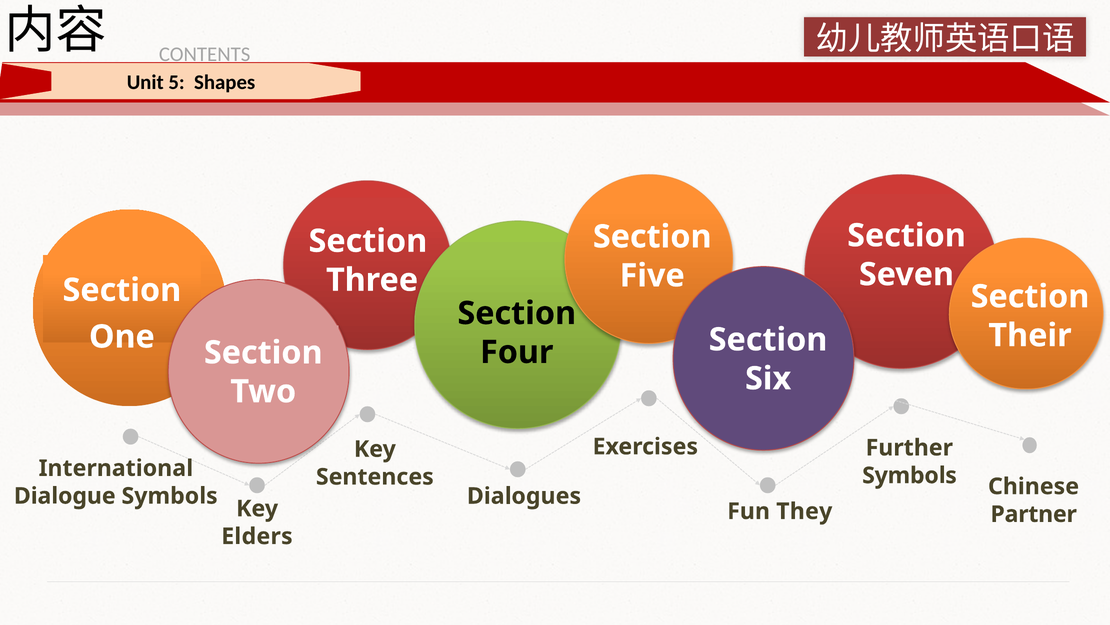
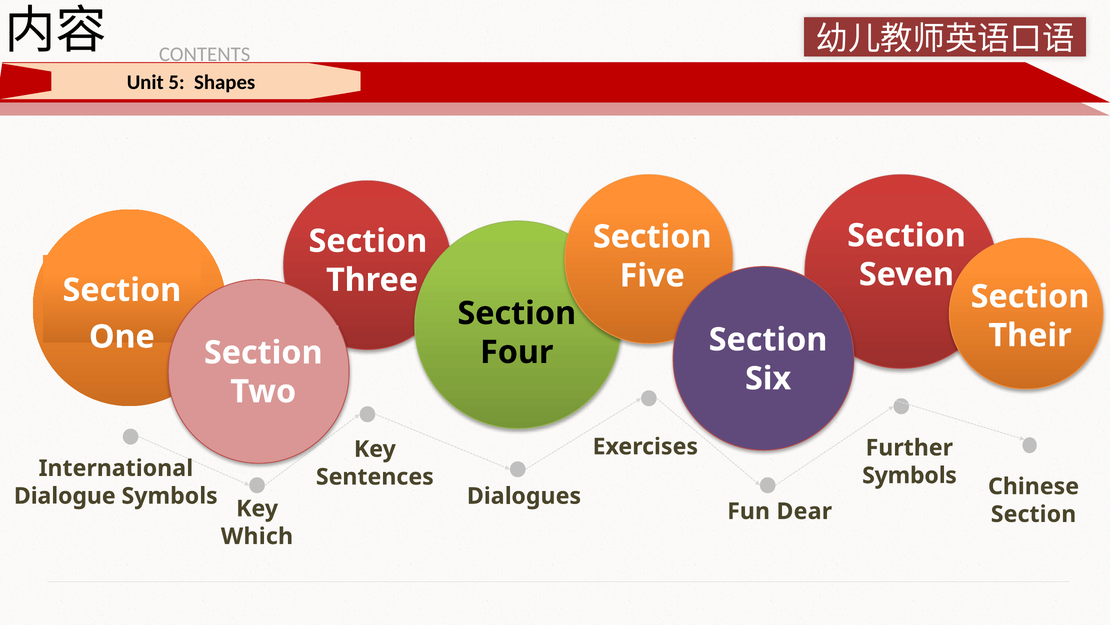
They: They -> Dear
Partner at (1034, 514): Partner -> Section
Elders: Elders -> Which
